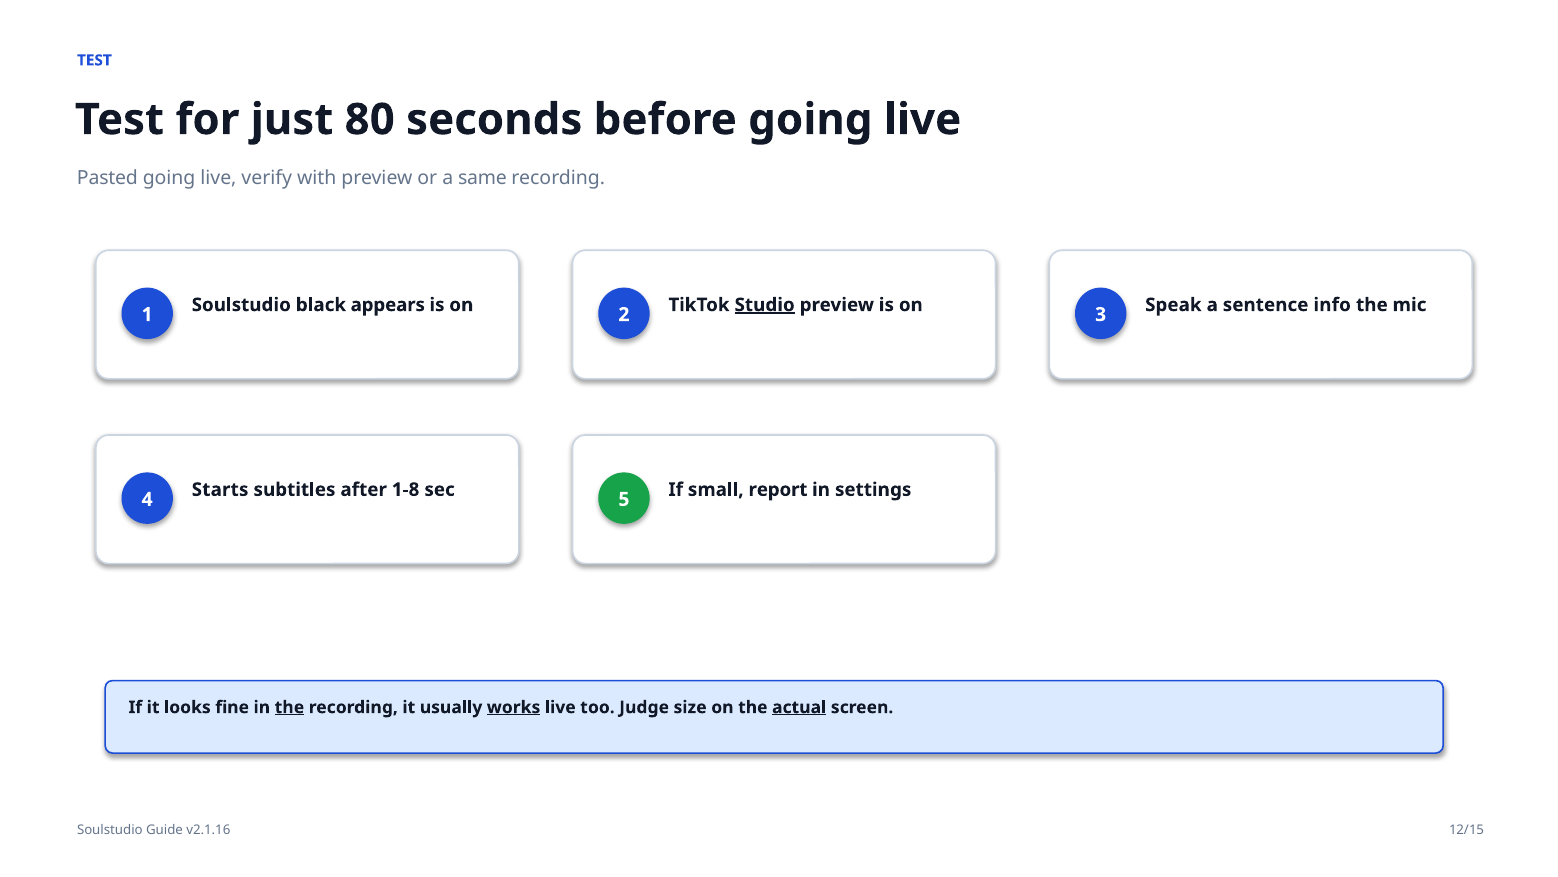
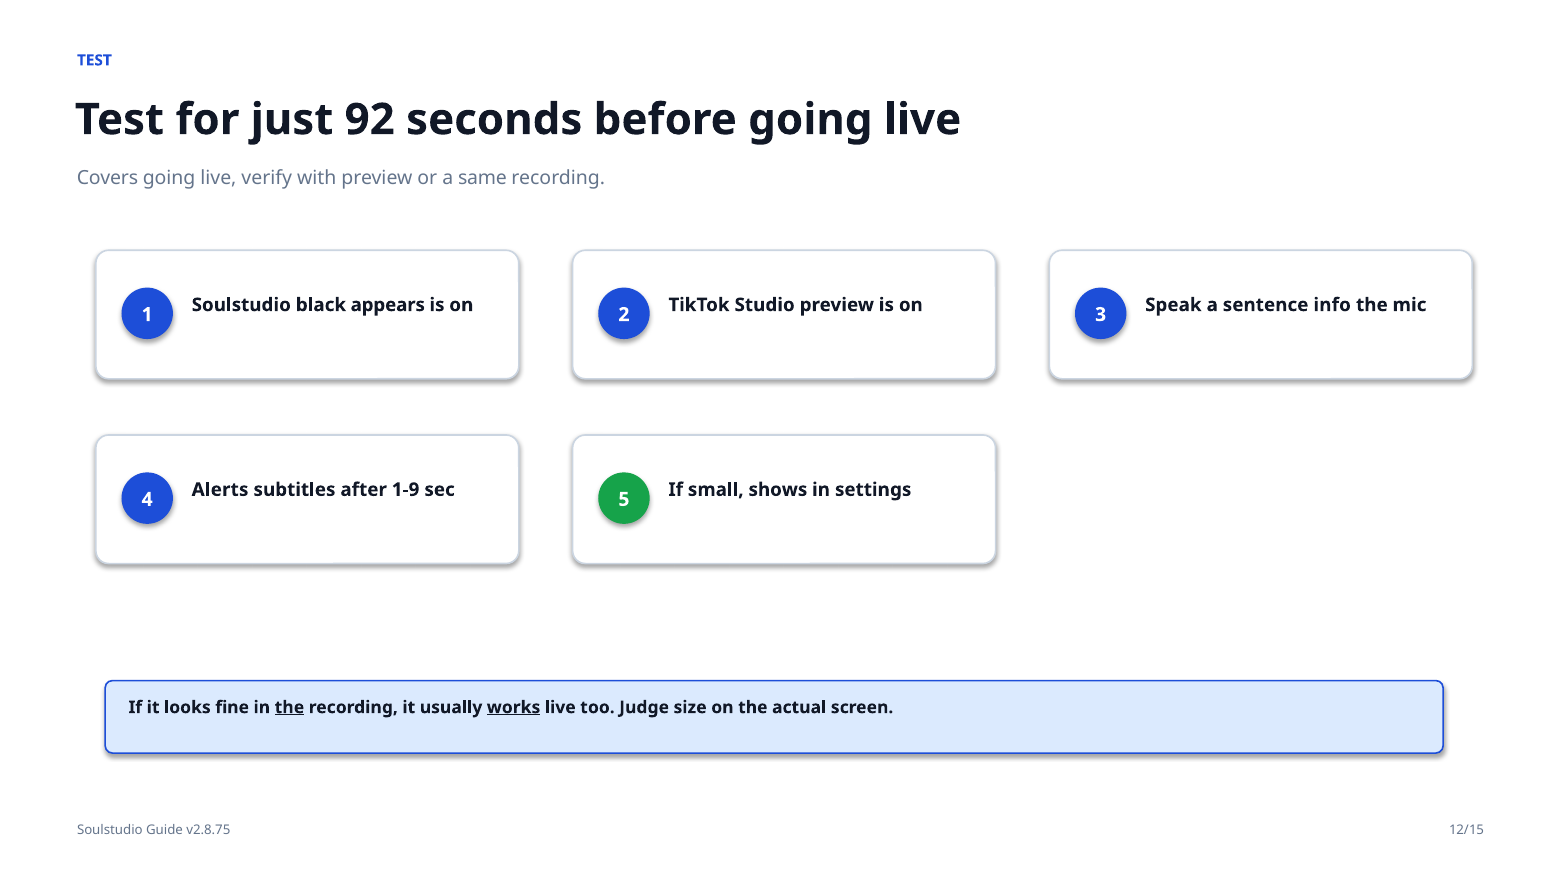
80: 80 -> 92
Pasted: Pasted -> Covers
Studio underline: present -> none
Starts: Starts -> Alerts
1-8: 1-8 -> 1-9
report: report -> shows
actual underline: present -> none
v2.1.16: v2.1.16 -> v2.8.75
